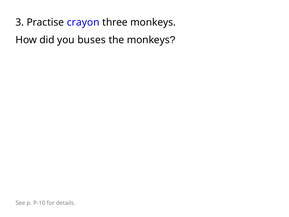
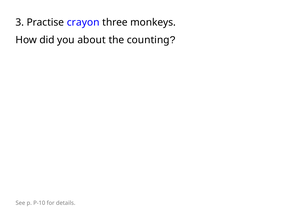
buses: buses -> about
the monkeys: monkeys -> counting
